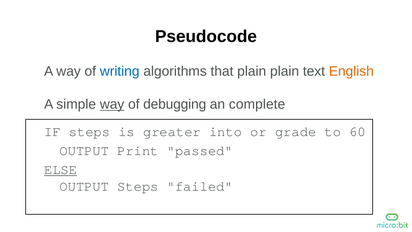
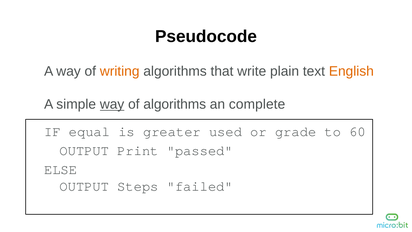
writing colour: blue -> orange
that plain: plain -> write
of debugging: debugging -> algorithms
IF steps: steps -> equal
into: into -> used
ELSE underline: present -> none
